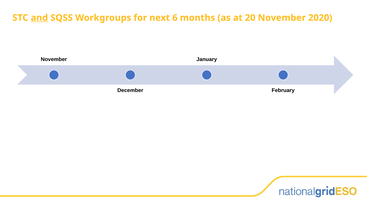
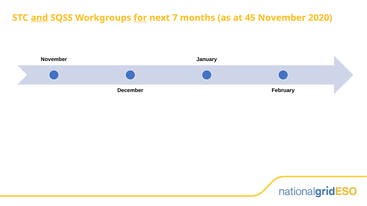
for underline: none -> present
6: 6 -> 7
20: 20 -> 45
